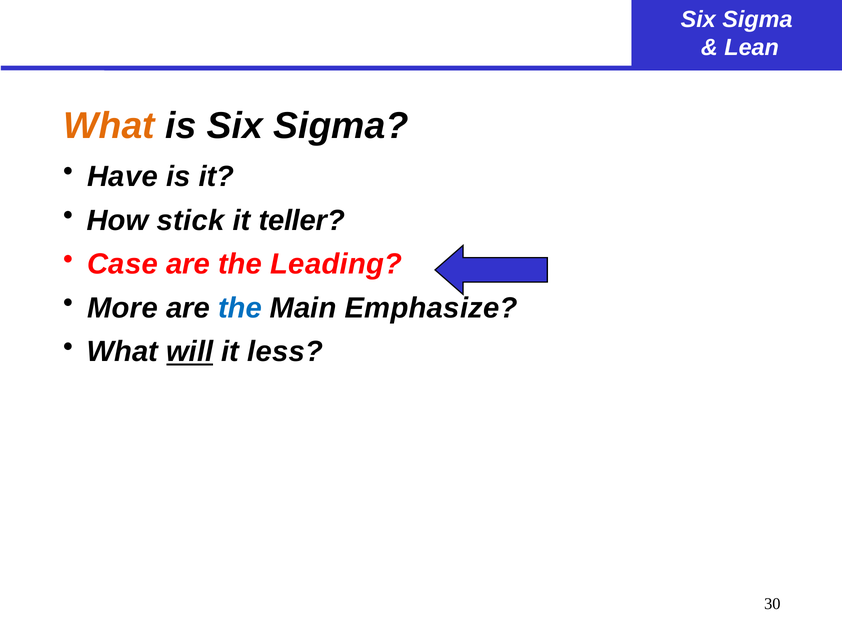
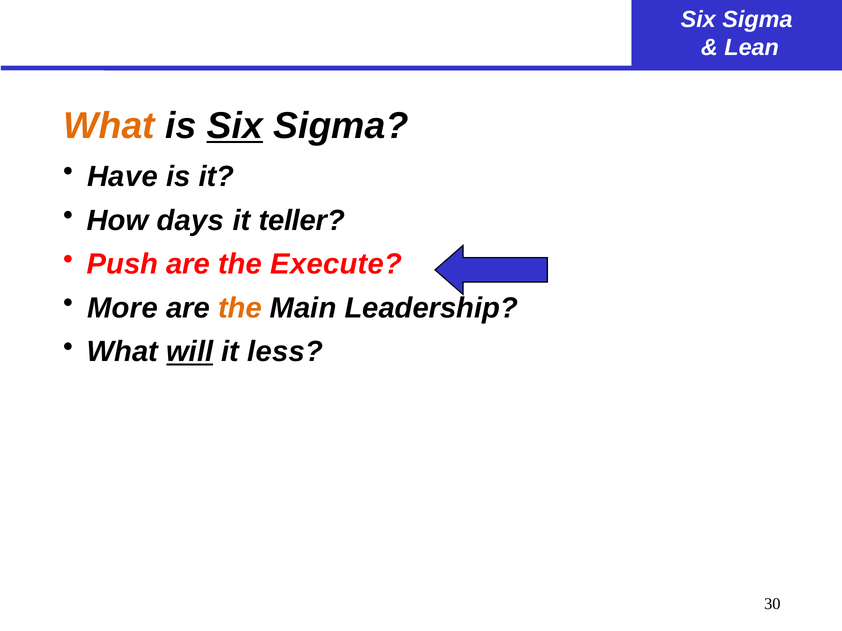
Six at (235, 126) underline: none -> present
stick: stick -> days
Case: Case -> Push
Leading: Leading -> Execute
the at (240, 308) colour: blue -> orange
Emphasize: Emphasize -> Leadership
